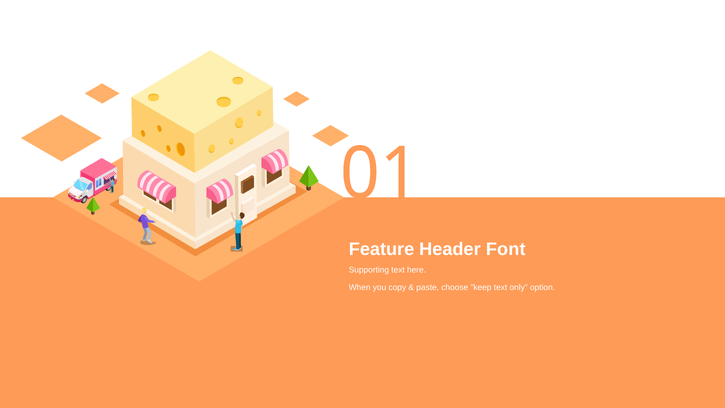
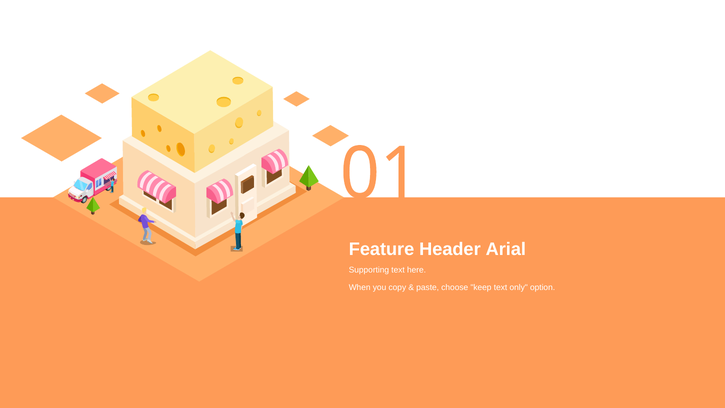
Font: Font -> Arial
